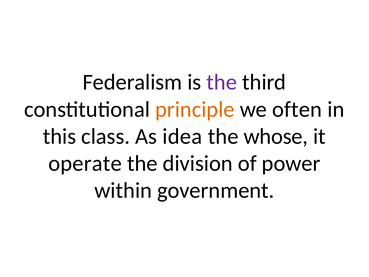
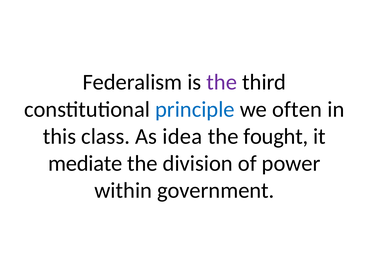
principle colour: orange -> blue
whose: whose -> fought
operate: operate -> mediate
